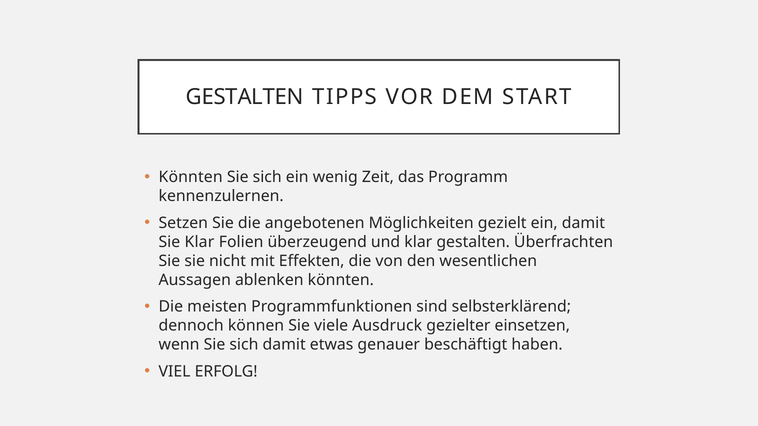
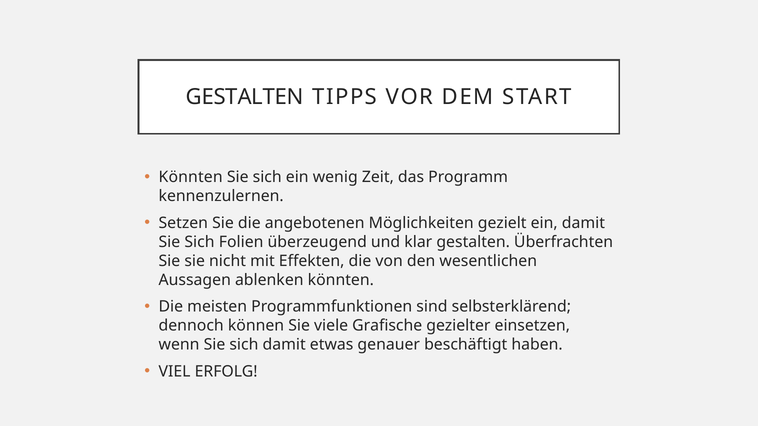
Klar at (199, 242): Klar -> Sich
Ausdruck: Ausdruck -> Grafische
